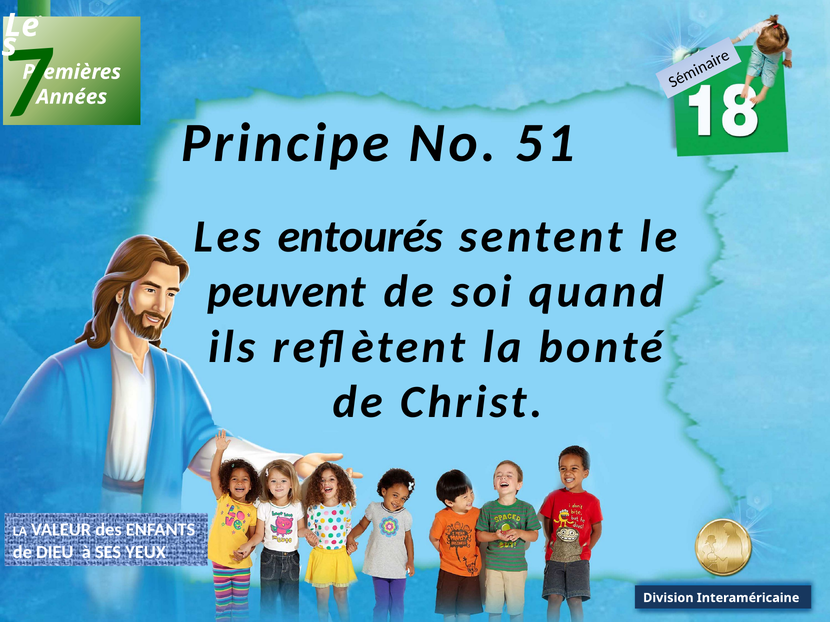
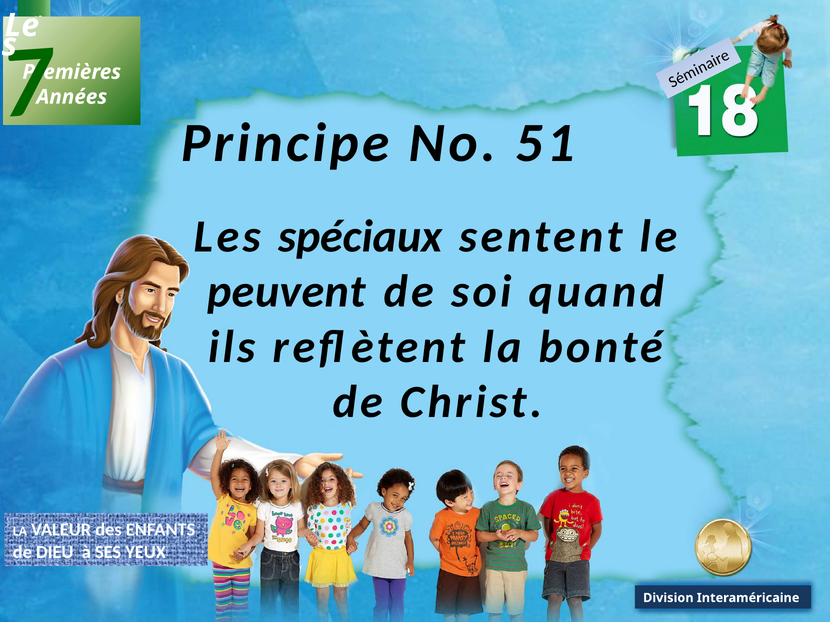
entourés: entourés -> spéciaux
